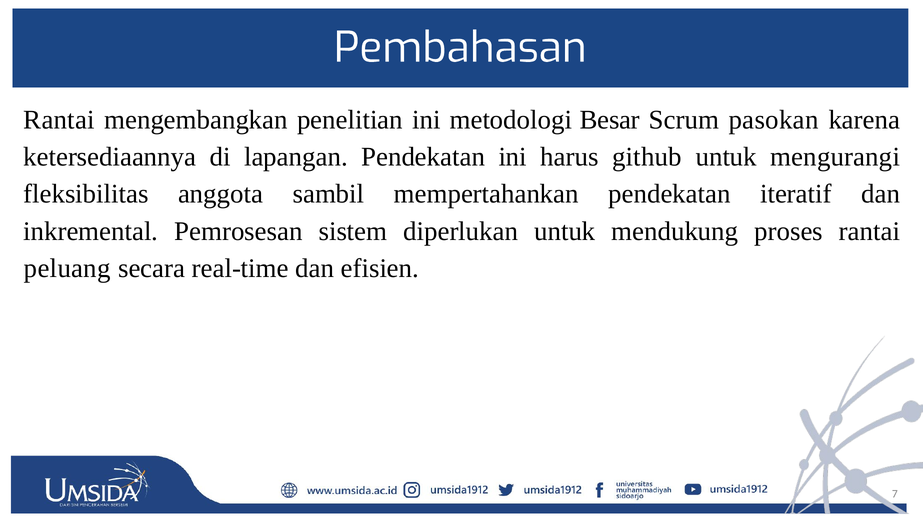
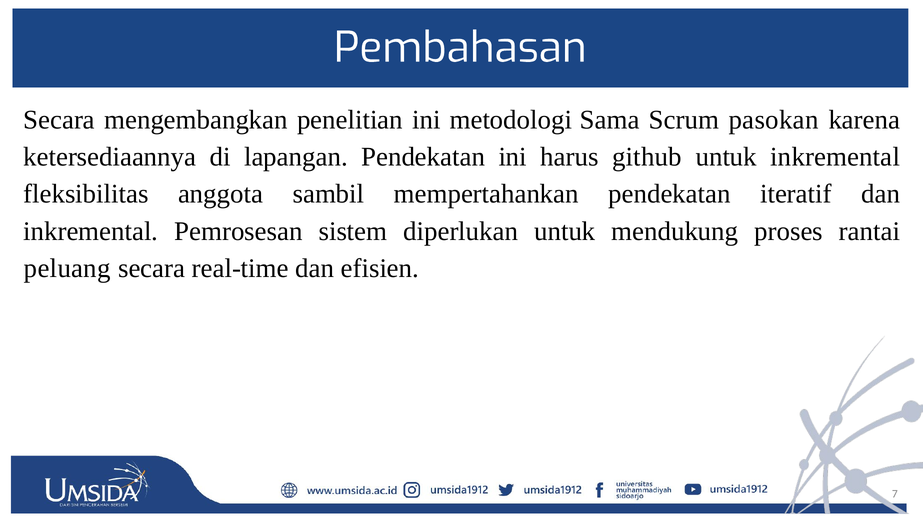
Rantai at (59, 120): Rantai -> Secara
Besar: Besar -> Sama
untuk mengurangi: mengurangi -> inkremental
